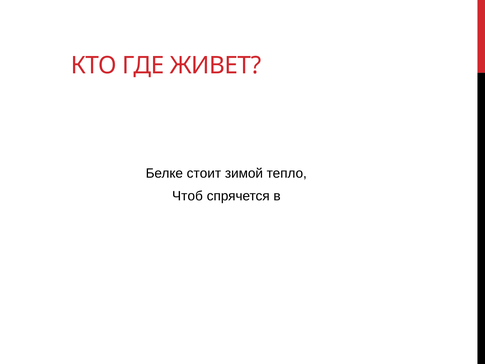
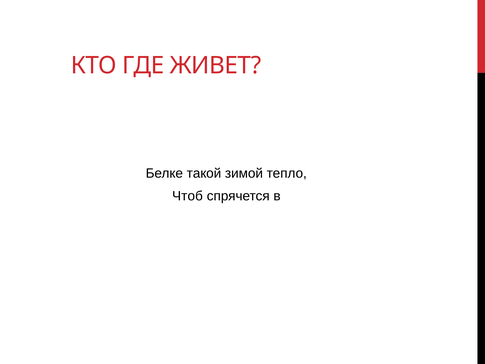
стоит: стоит -> такой
